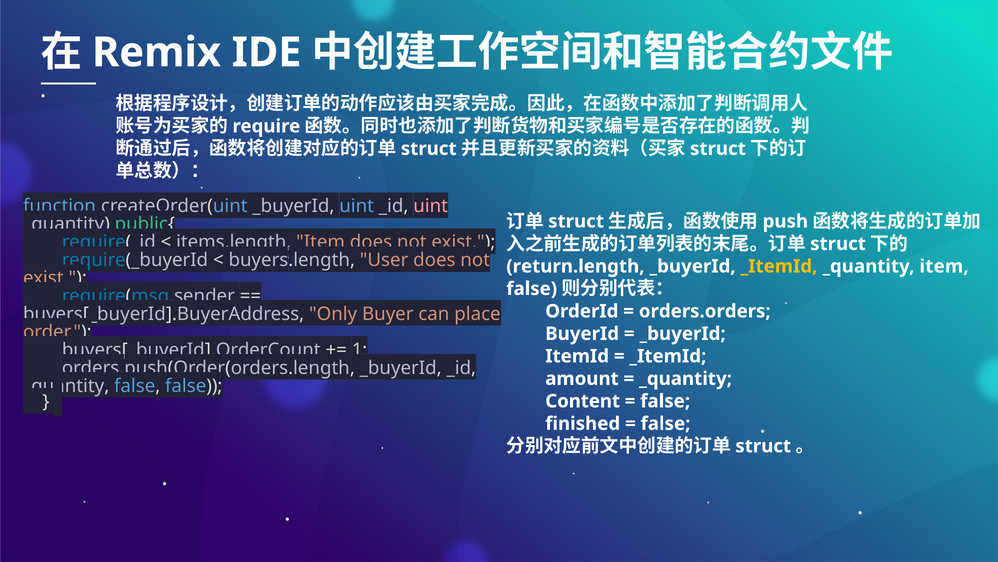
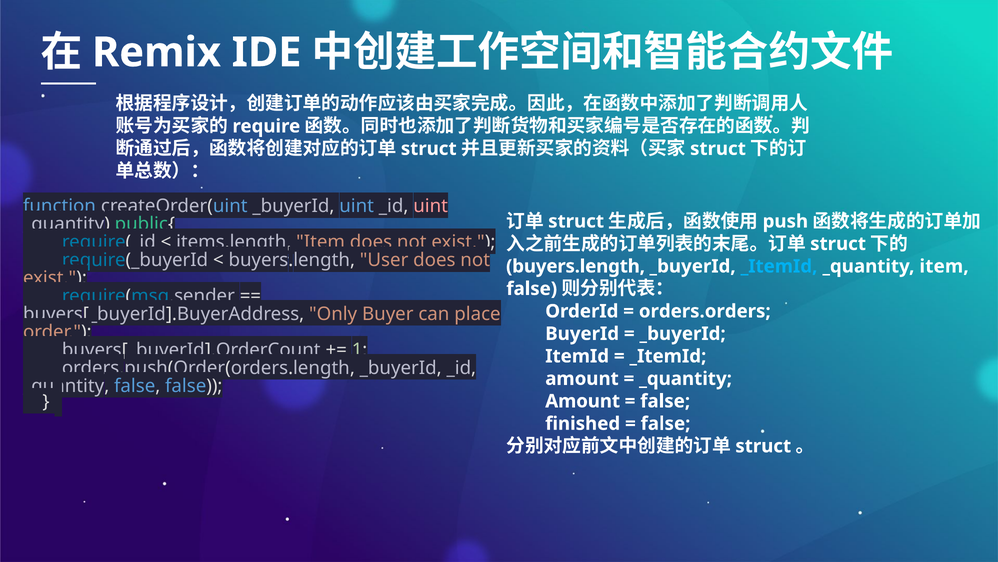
return.length at (575, 266): return.length -> buyers.length
_ItemId at (779, 266) colour: yellow -> light blue
Content at (583, 401): Content -> Amount
